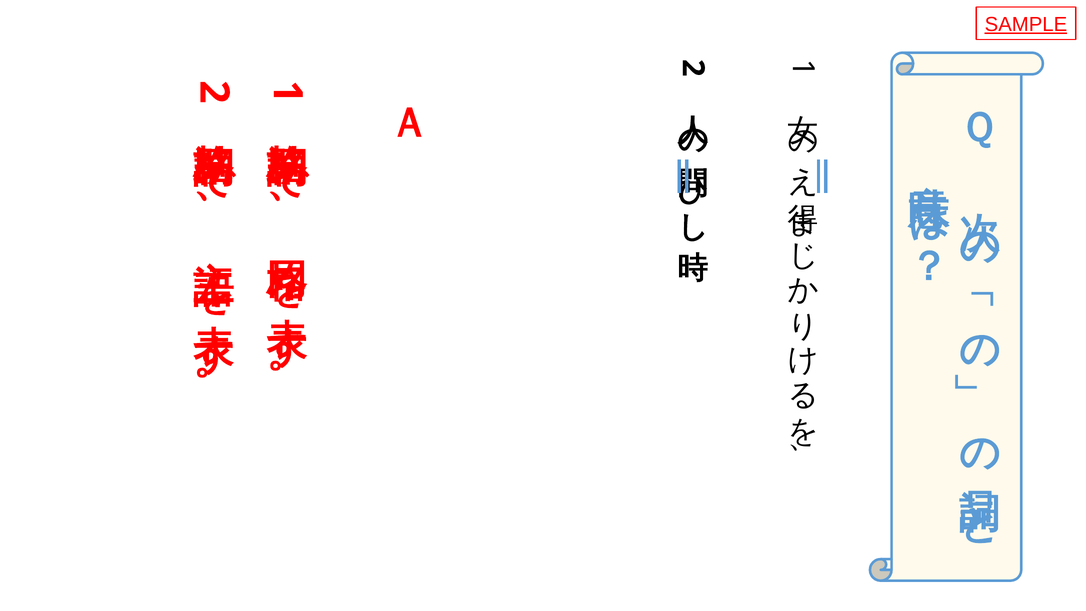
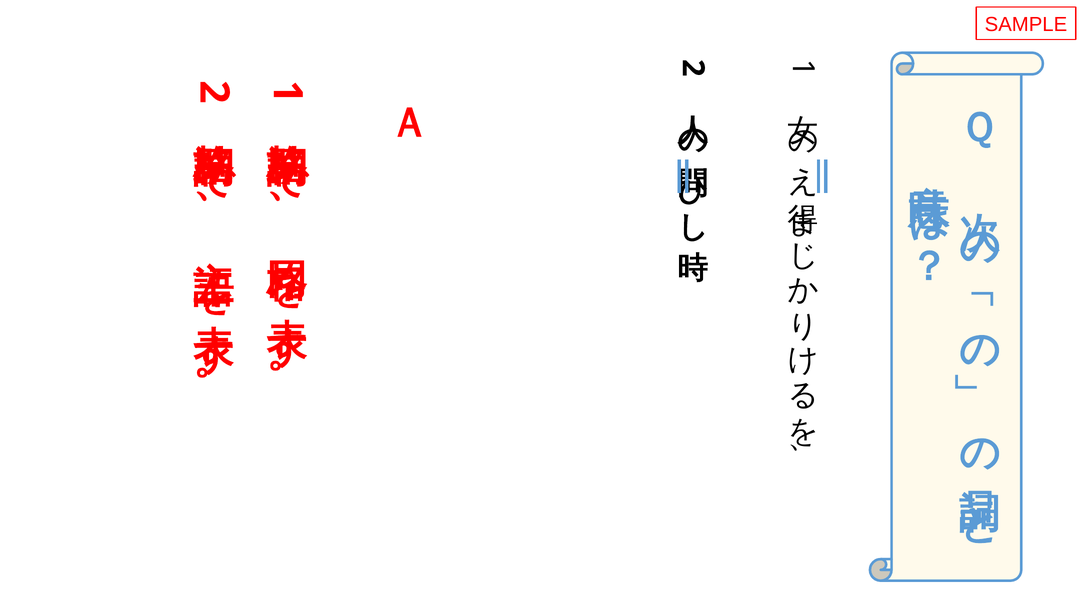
SAMPLE underline: present -> none
